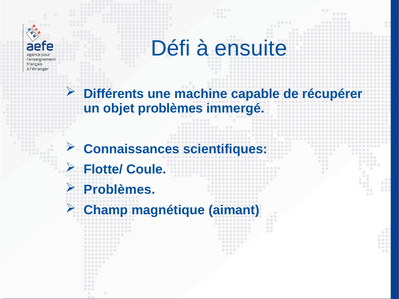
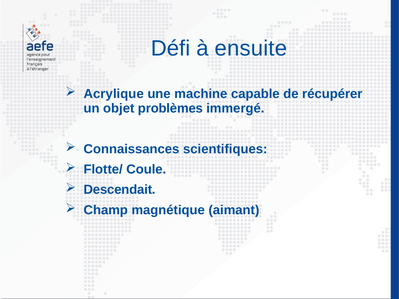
Différents: Différents -> Acrylique
Problèmes at (119, 190): Problèmes -> Descendait
